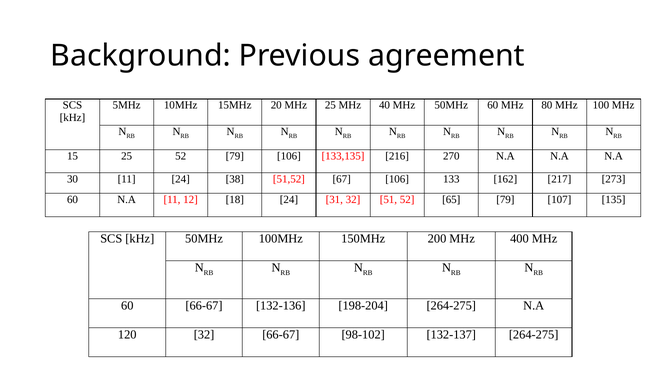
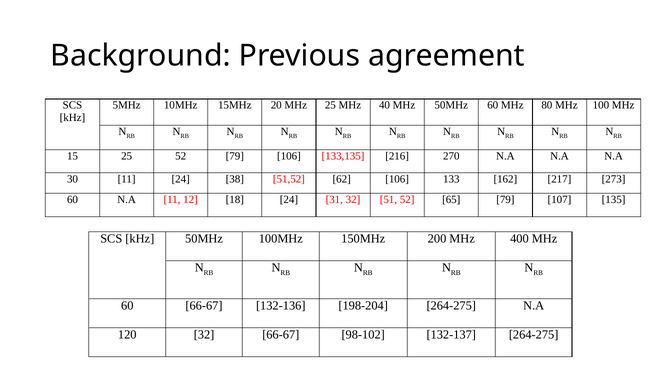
67: 67 -> 62
